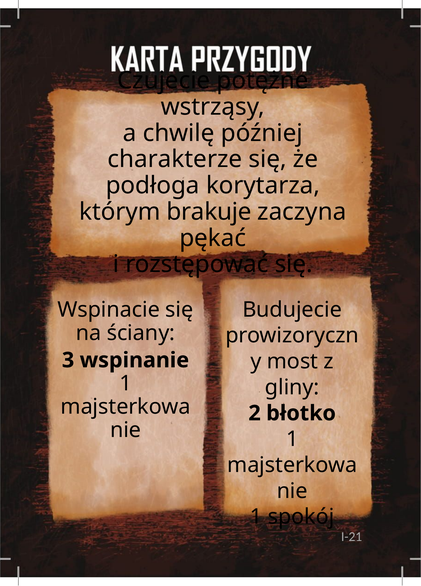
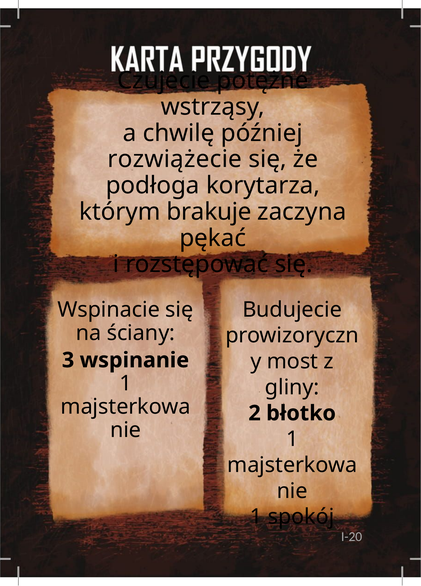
charakterze: charakterze -> rozwiążecie
I-21: I-21 -> I-20
